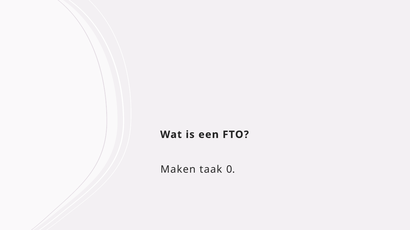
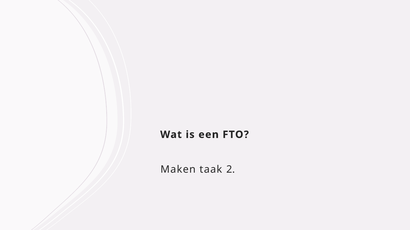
0: 0 -> 2
